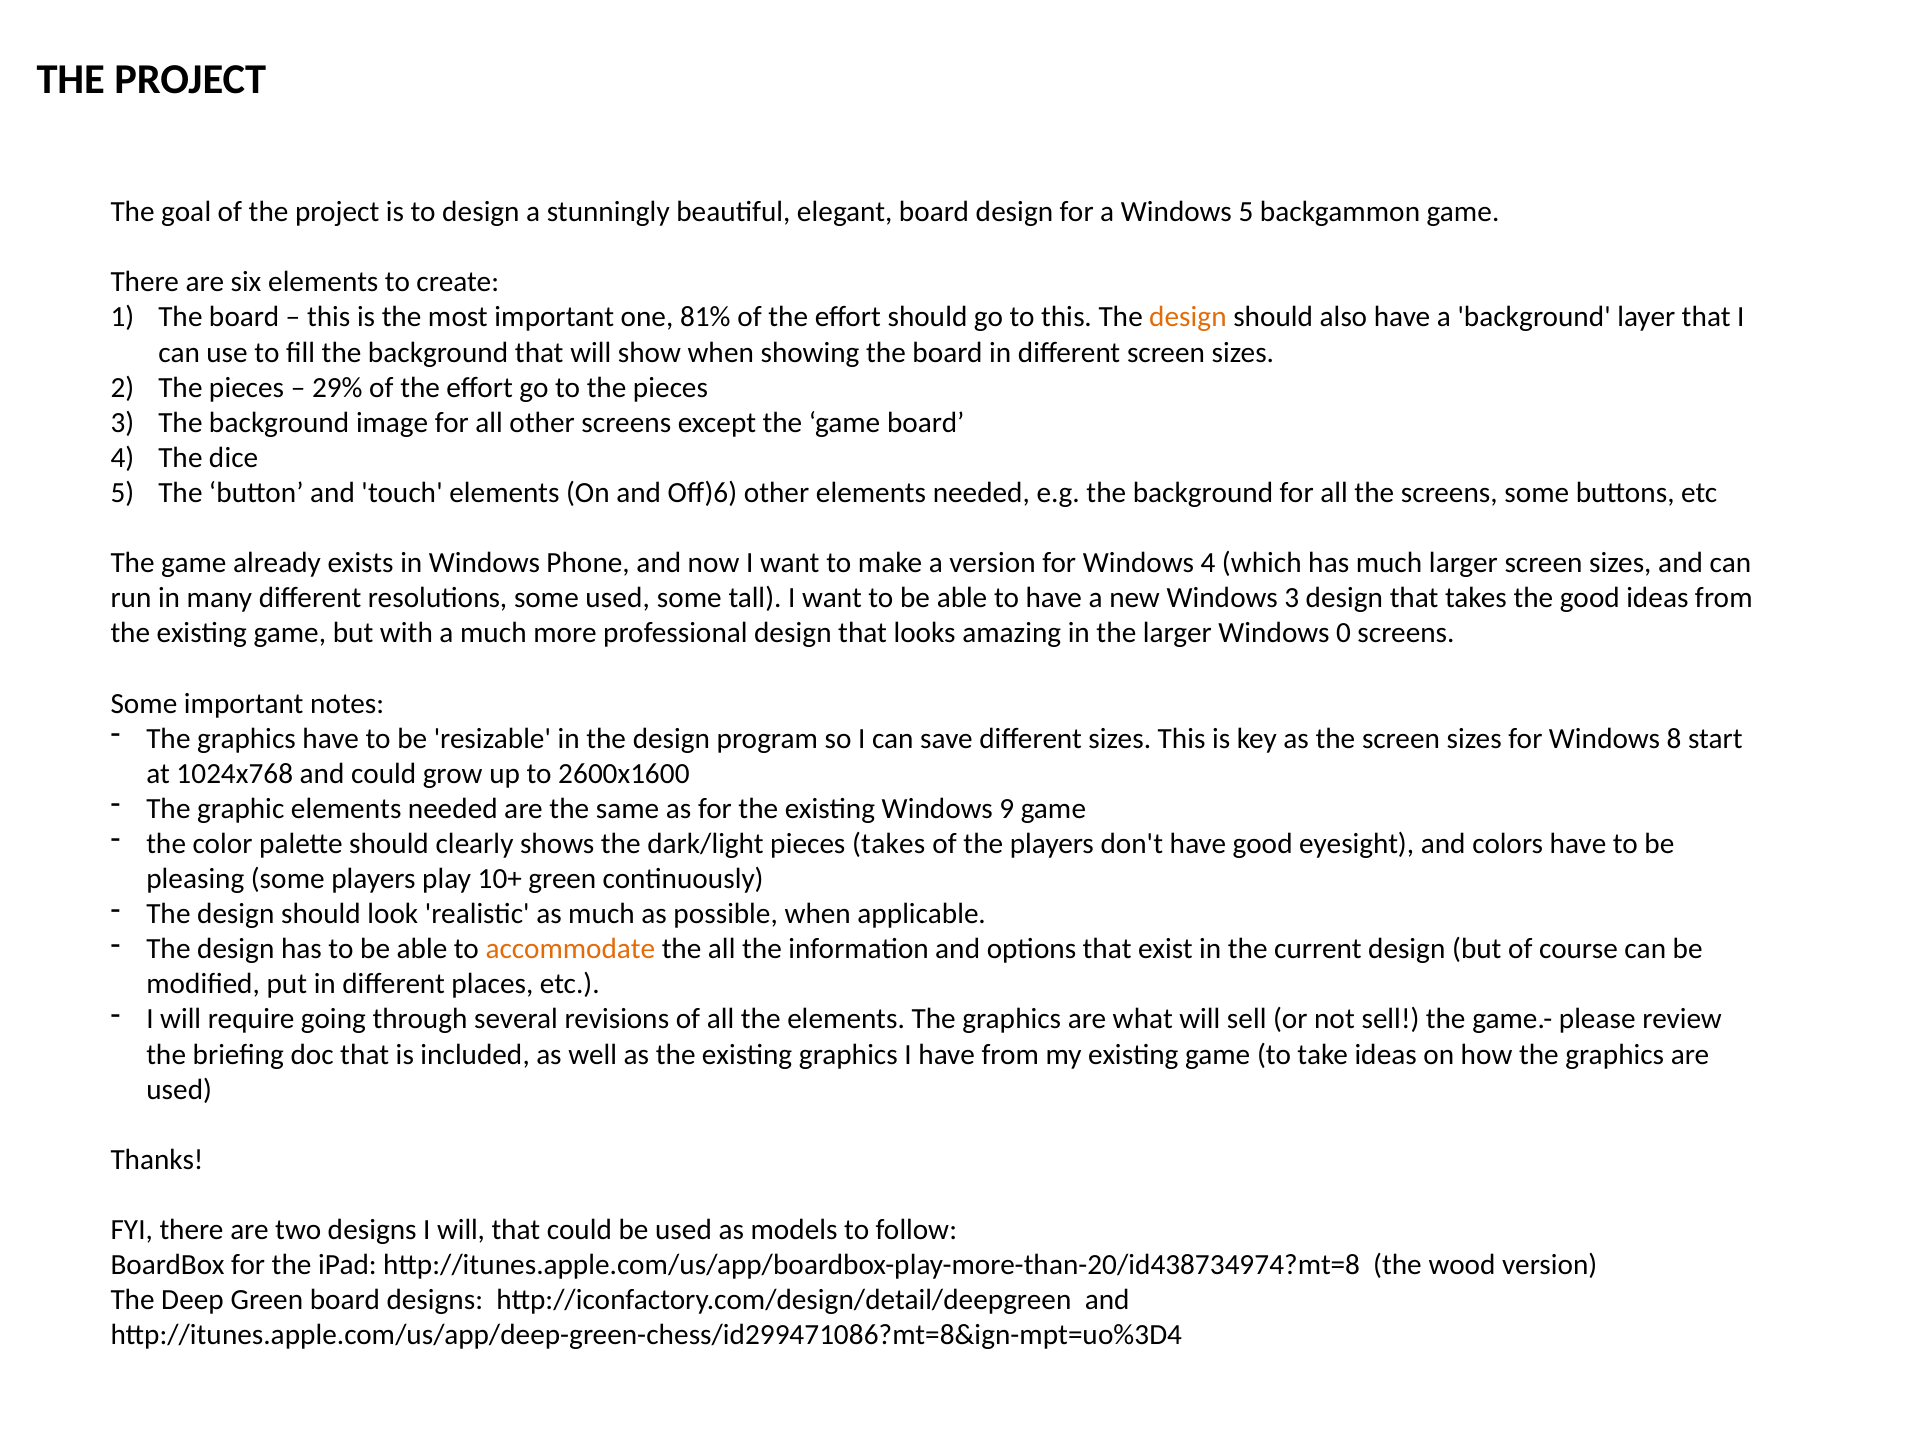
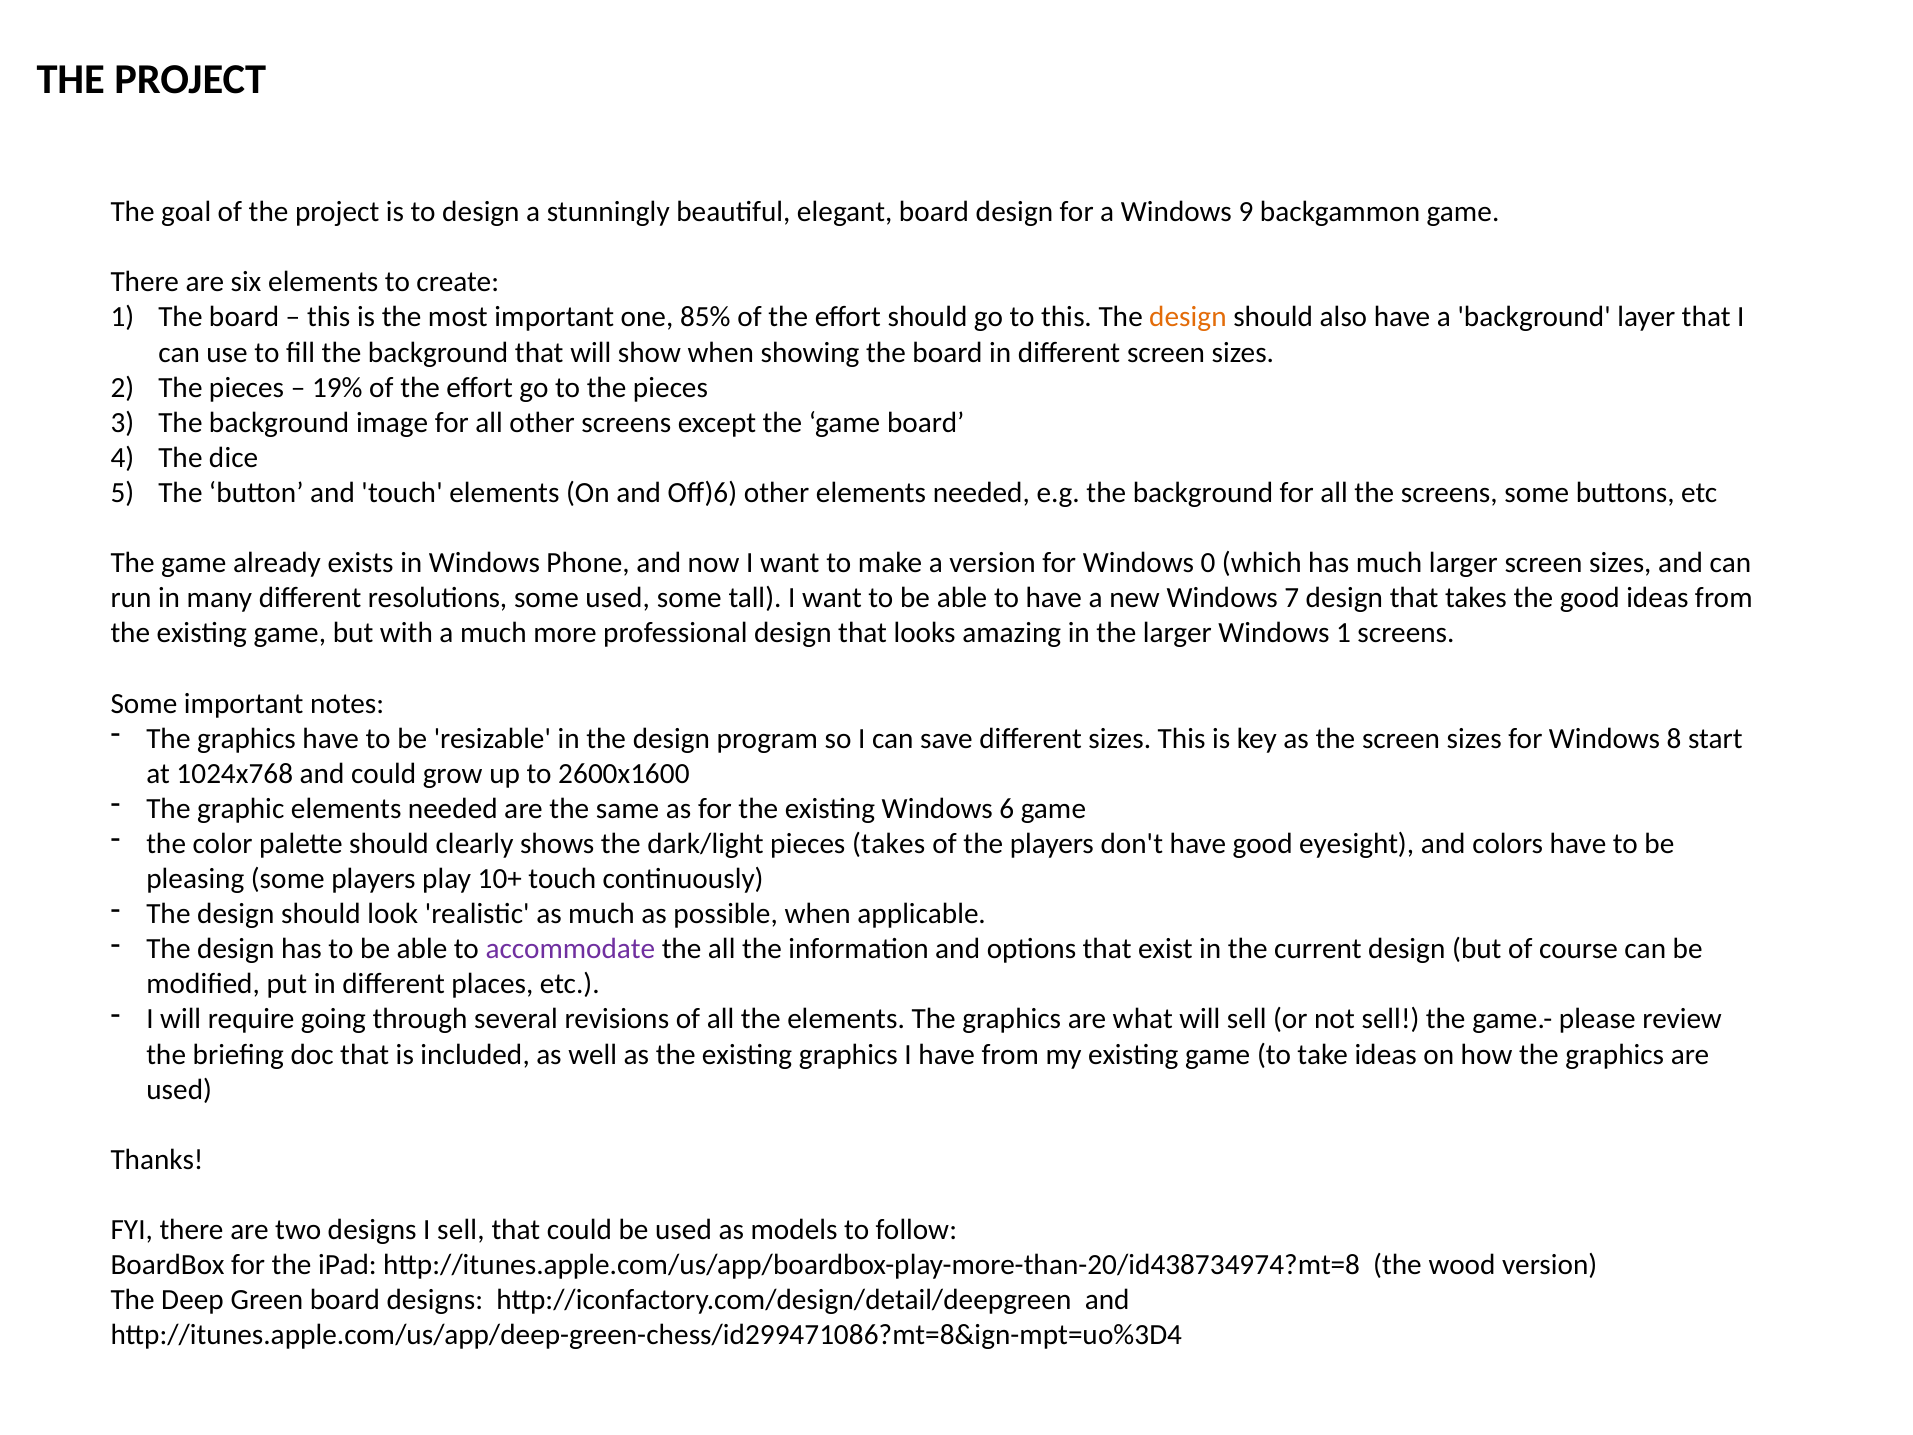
Windows 5: 5 -> 9
81%: 81% -> 85%
29%: 29% -> 19%
Windows 4: 4 -> 0
Windows 3: 3 -> 7
Windows 0: 0 -> 1
9: 9 -> 6
10+ green: green -> touch
accommodate colour: orange -> purple
designs I will: will -> sell
